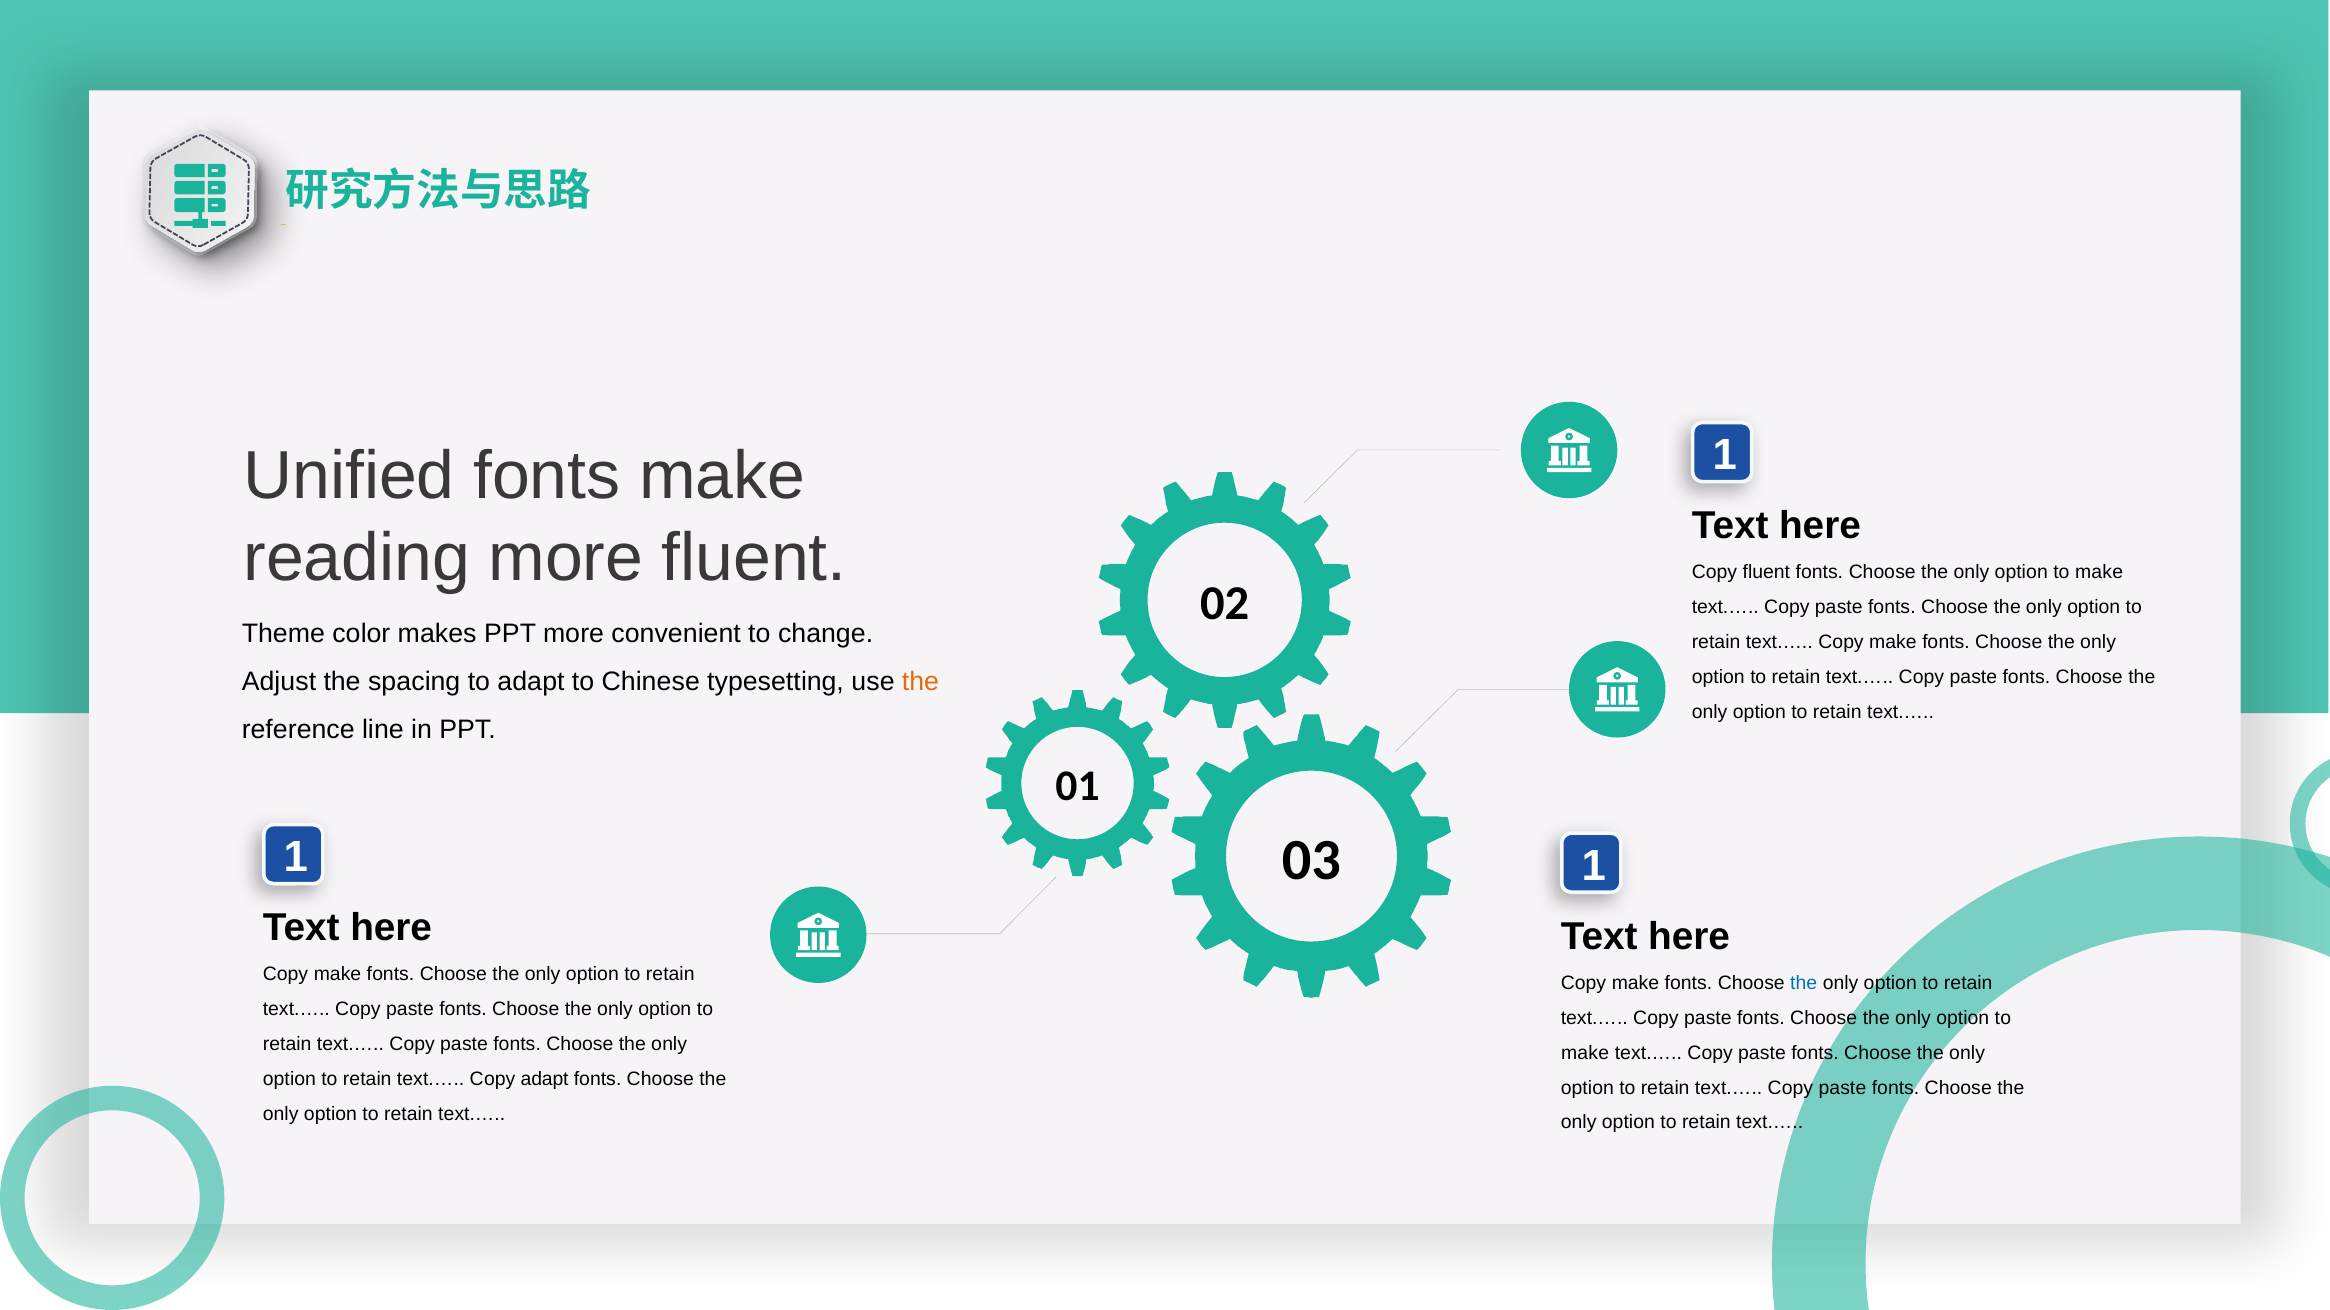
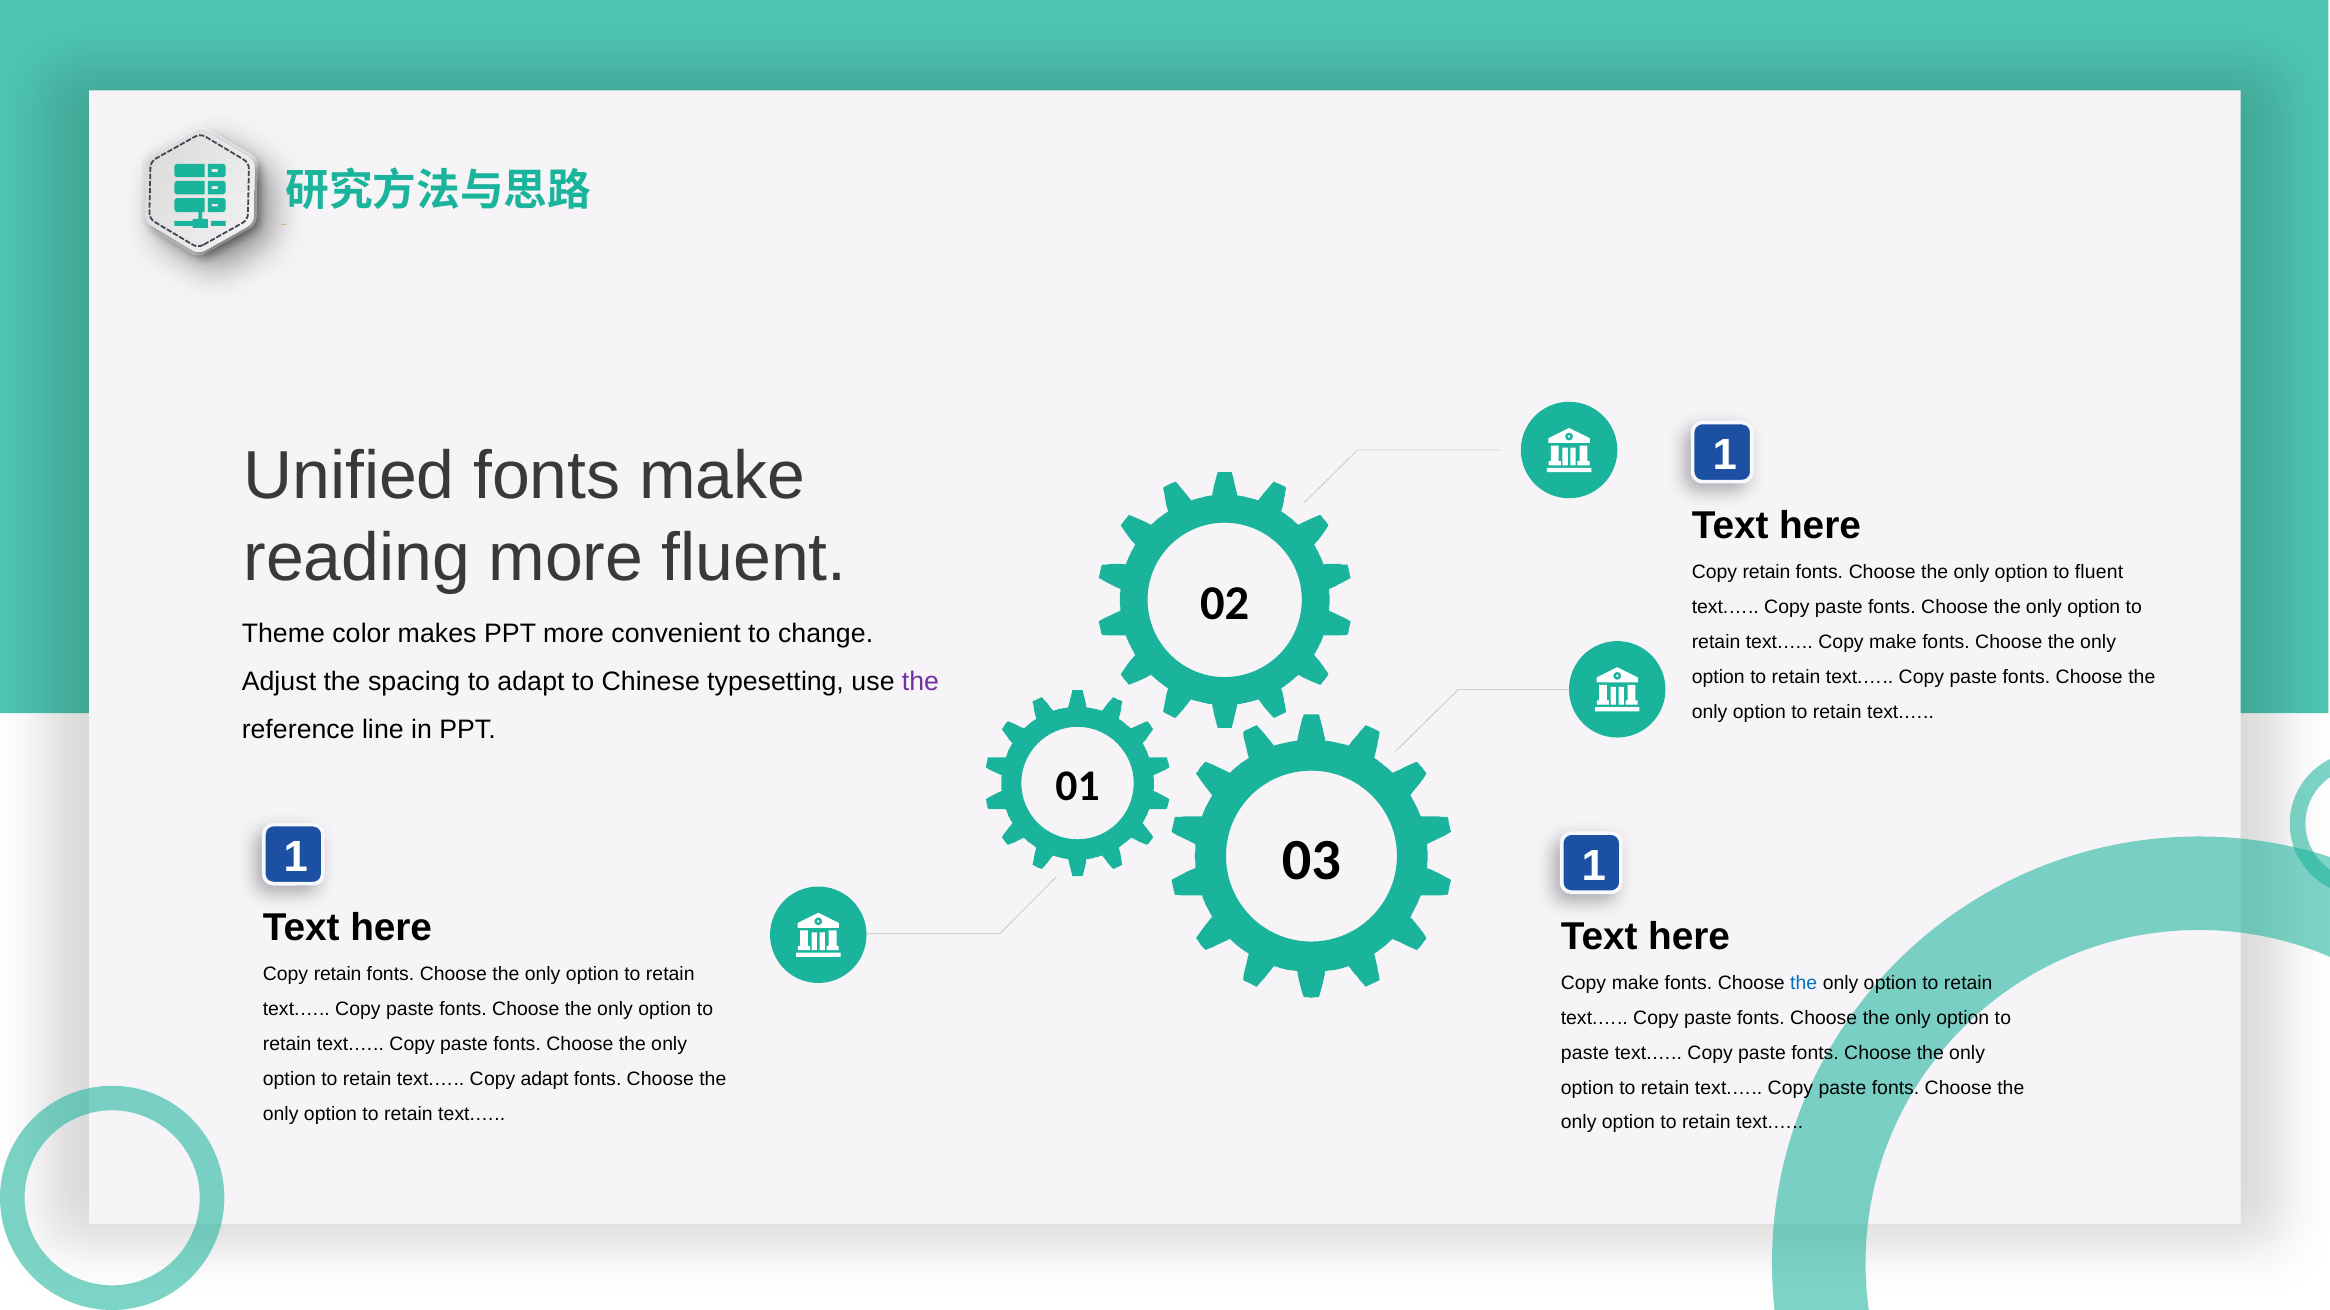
fluent at (1766, 573): fluent -> retain
make at (2099, 573): make -> fluent
the at (920, 682) colour: orange -> purple
make at (338, 975): make -> retain
make at (1585, 1053): make -> paste
